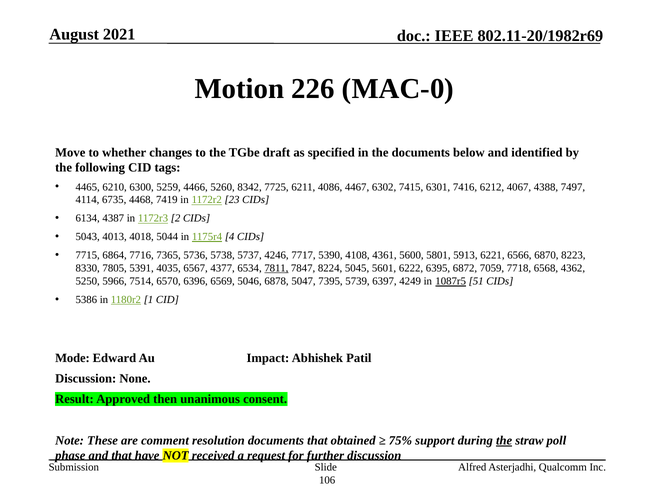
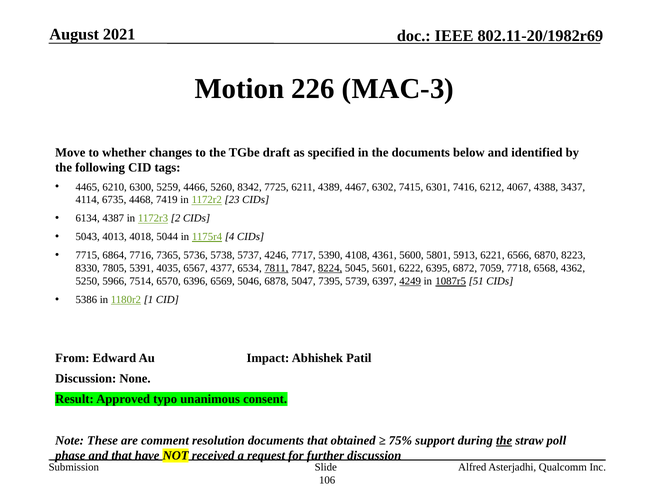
MAC-0: MAC-0 -> MAC-3
4086: 4086 -> 4389
7497: 7497 -> 3437
8224 underline: none -> present
4249 underline: none -> present
Mode: Mode -> From
then: then -> typo
